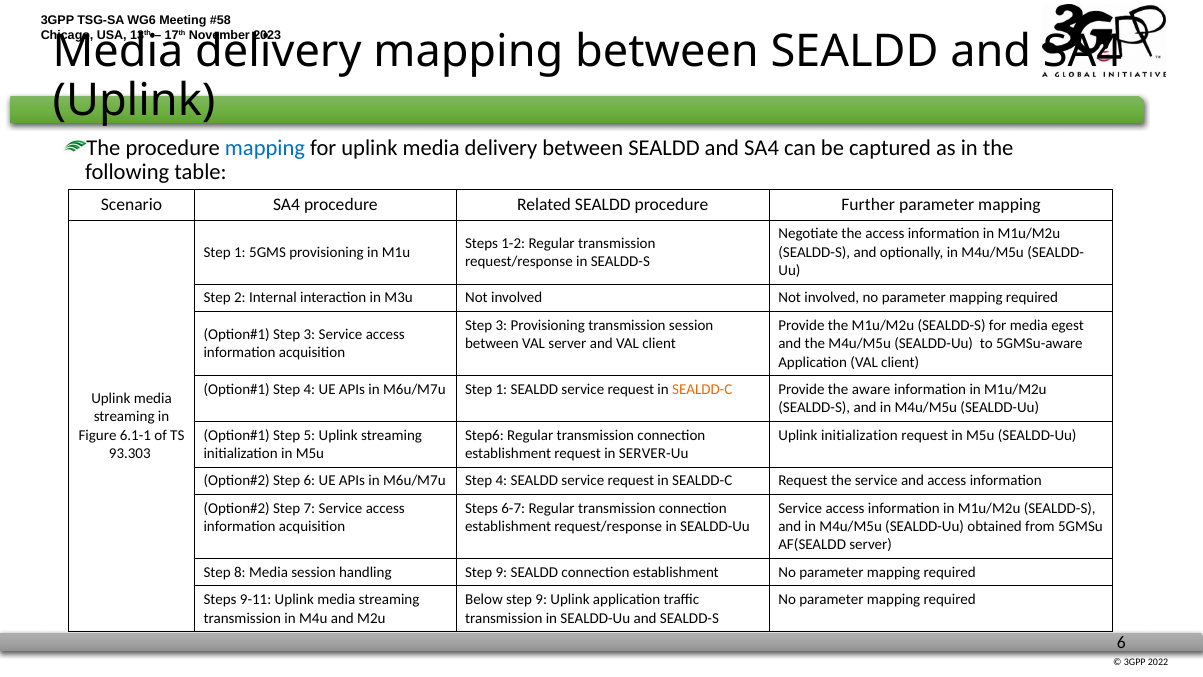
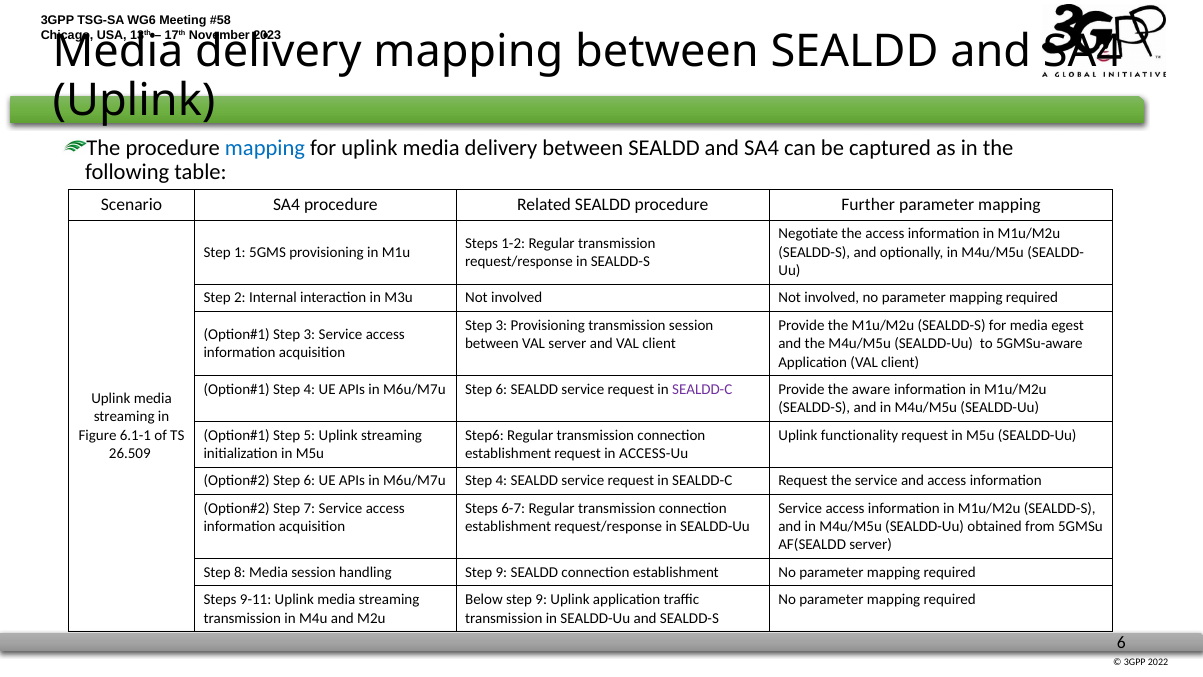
M6u/M7u Step 1: 1 -> 6
SEALDD-C at (702, 389) colour: orange -> purple
Uplink initialization: initialization -> functionality
93.303: 93.303 -> 26.509
SERVER-Uu: SERVER-Uu -> ACCESS-Uu
